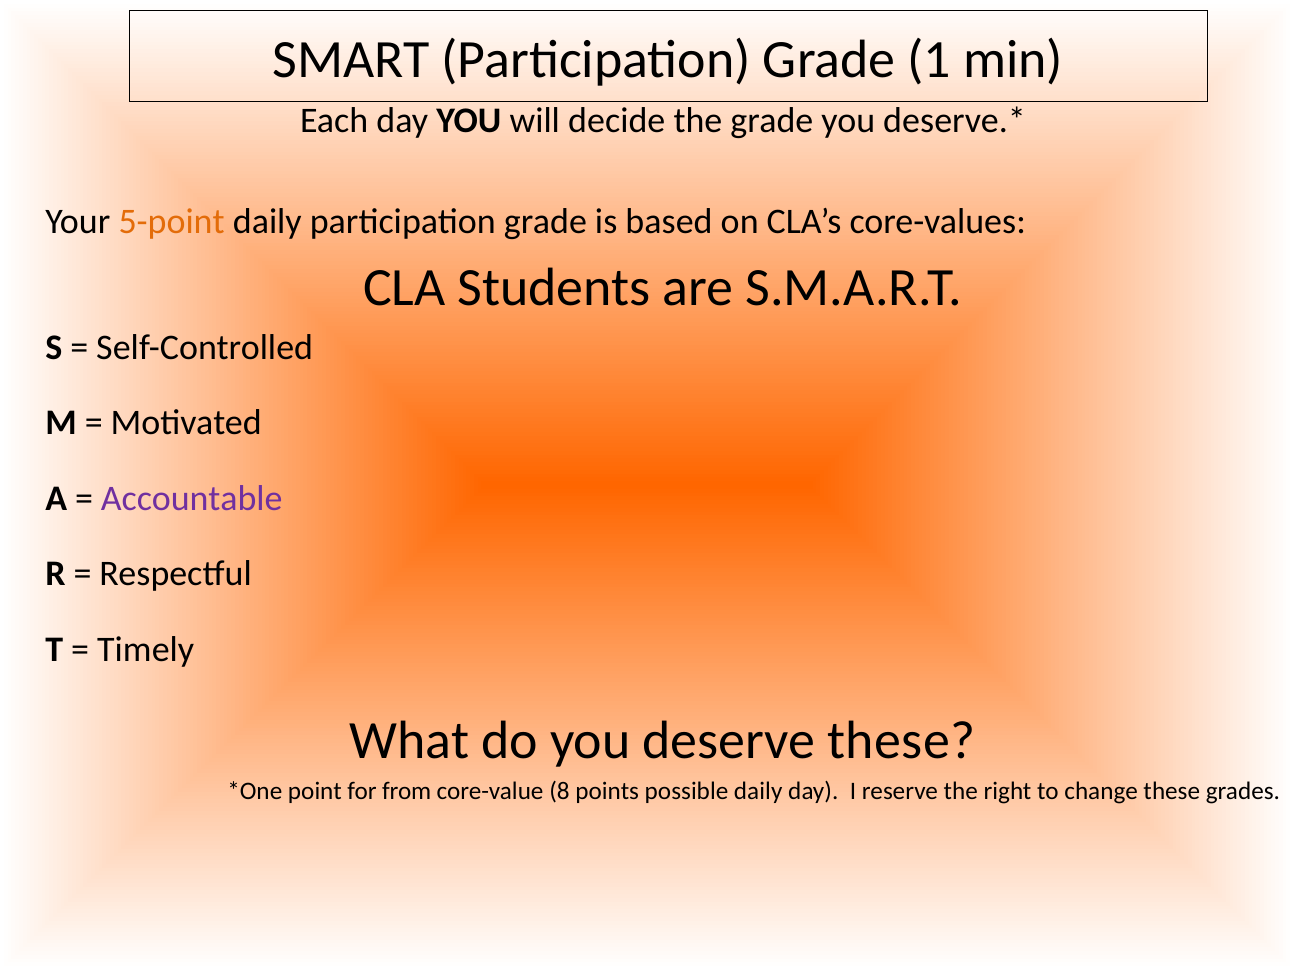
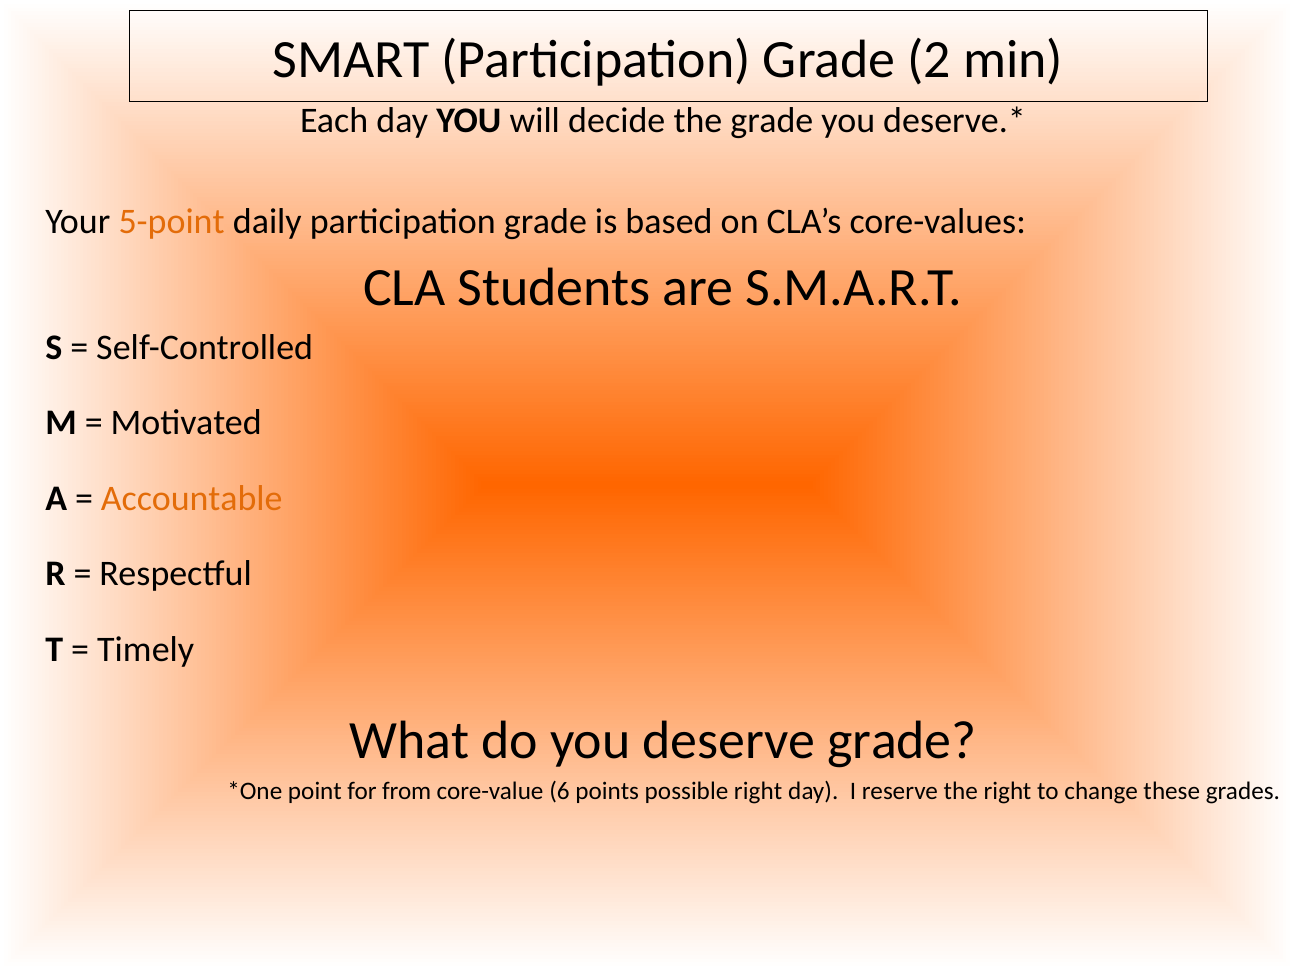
1: 1 -> 2
Accountable colour: purple -> orange
deserve these: these -> grade
8: 8 -> 6
possible daily: daily -> right
